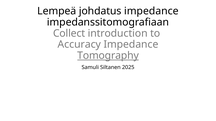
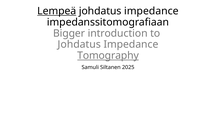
Lempeä underline: none -> present
Collect: Collect -> Bigger
Accuracy at (79, 45): Accuracy -> Johdatus
